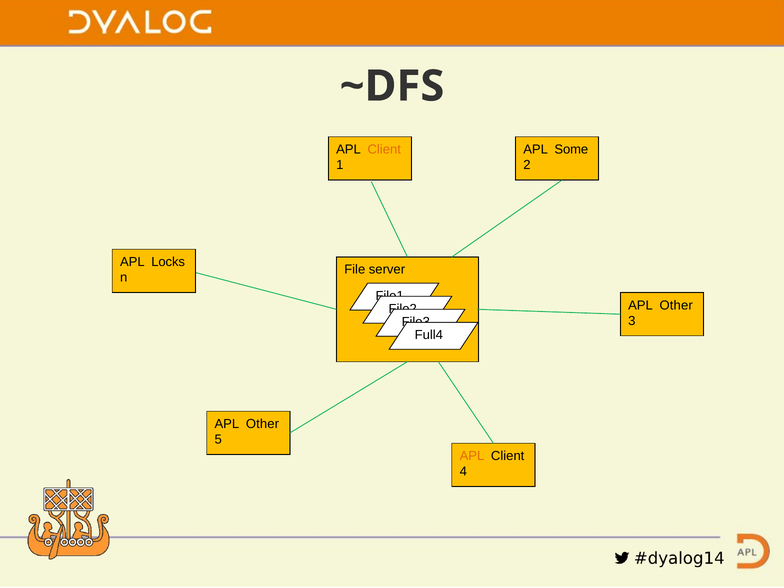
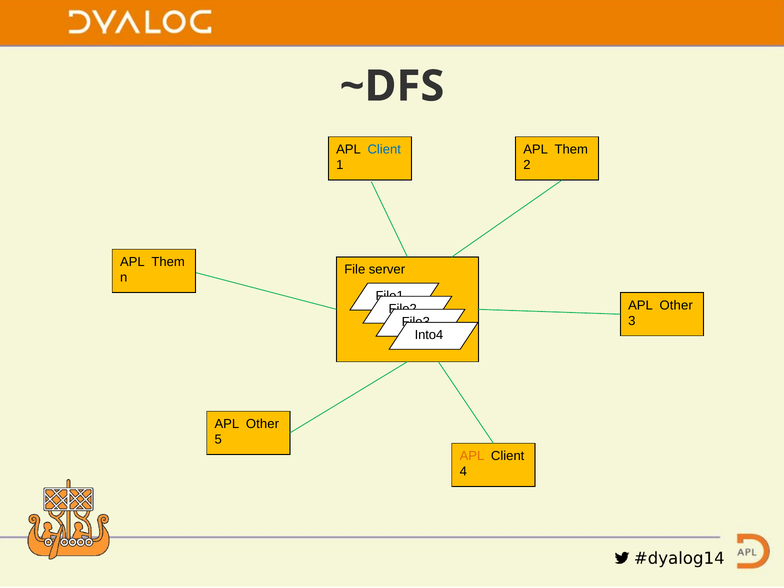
Client at (384, 149) colour: orange -> blue
Some at (571, 149): Some -> Them
Locks at (168, 262): Locks -> Them
Full4: Full4 -> Into4
